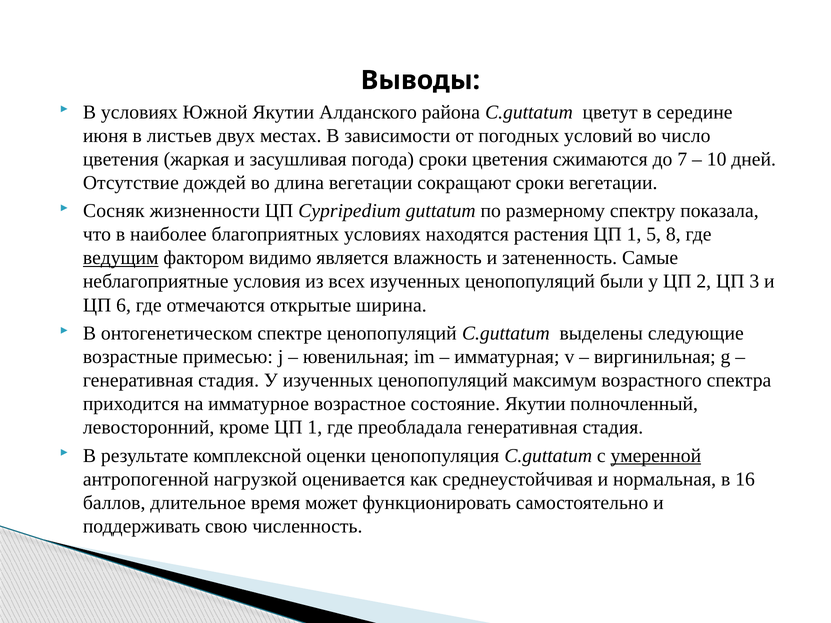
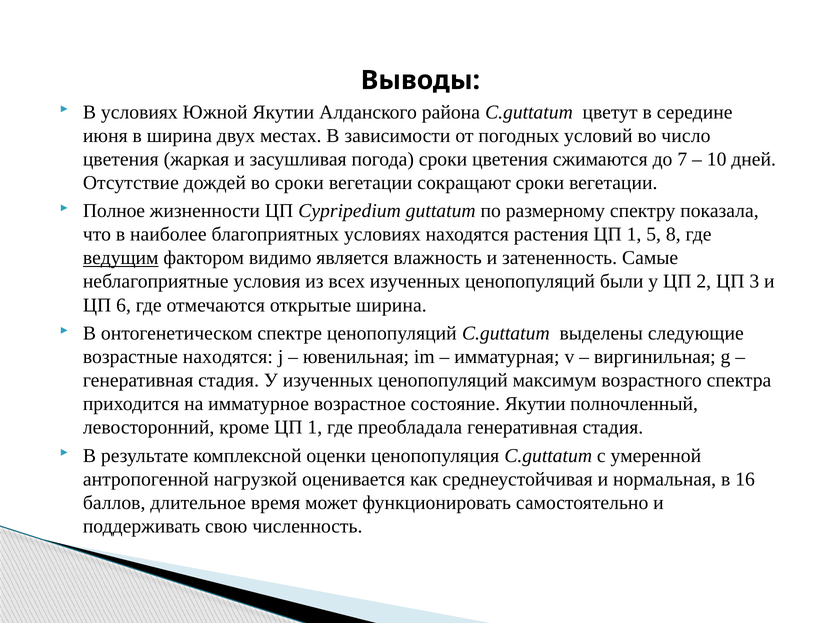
в листьев: листьев -> ширина
во длина: длина -> сроки
Сосняк: Сосняк -> Полное
возрастные примесью: примесью -> находятся
умеренной underline: present -> none
